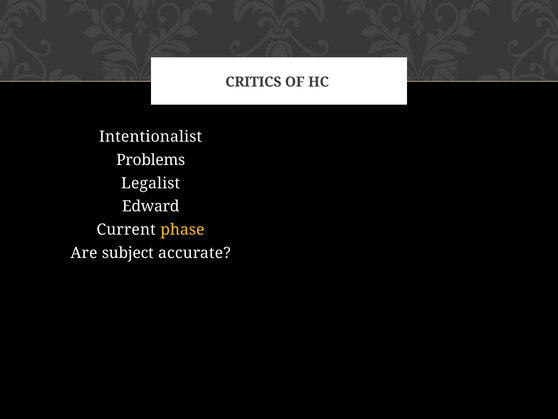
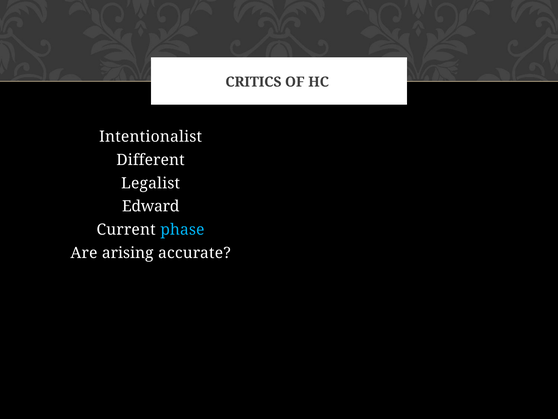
Problems: Problems -> Different
phase colour: yellow -> light blue
subject: subject -> arising
